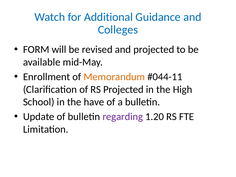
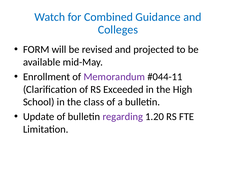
Additional: Additional -> Combined
Memorandum colour: orange -> purple
RS Projected: Projected -> Exceeded
have: have -> class
